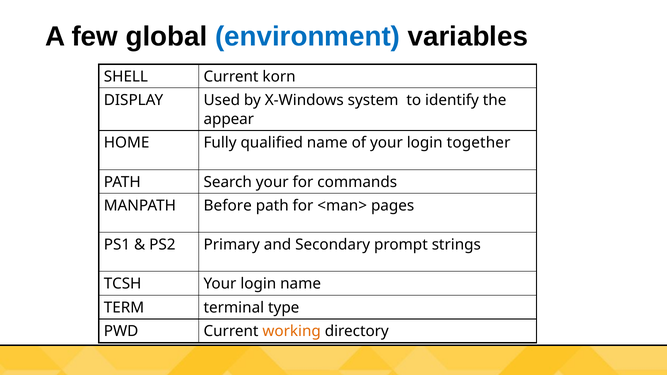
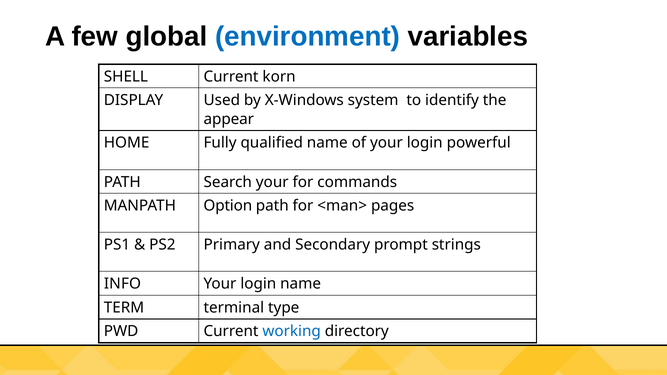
together: together -> powerful
Before: Before -> Option
TCSH: TCSH -> INFO
working colour: orange -> blue
